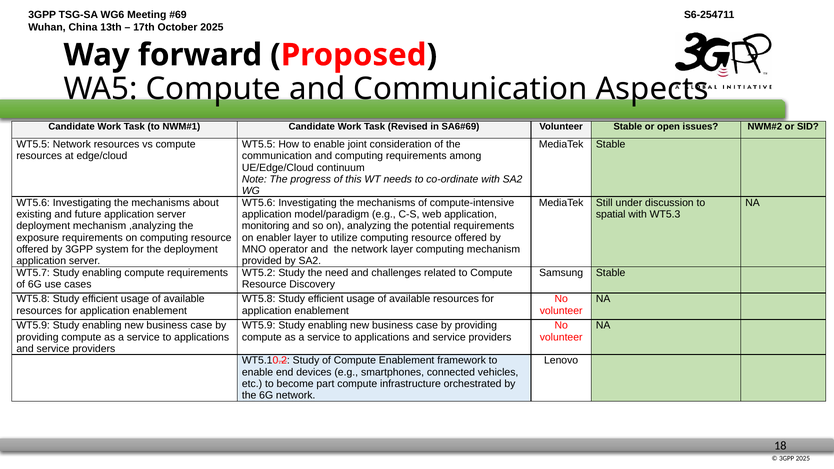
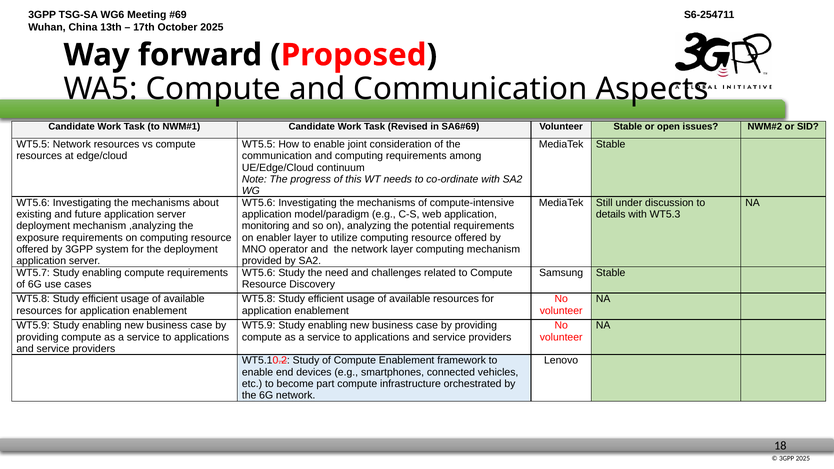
spatial: spatial -> details
WT5.2 at (259, 273): WT5.2 -> WT5.6
